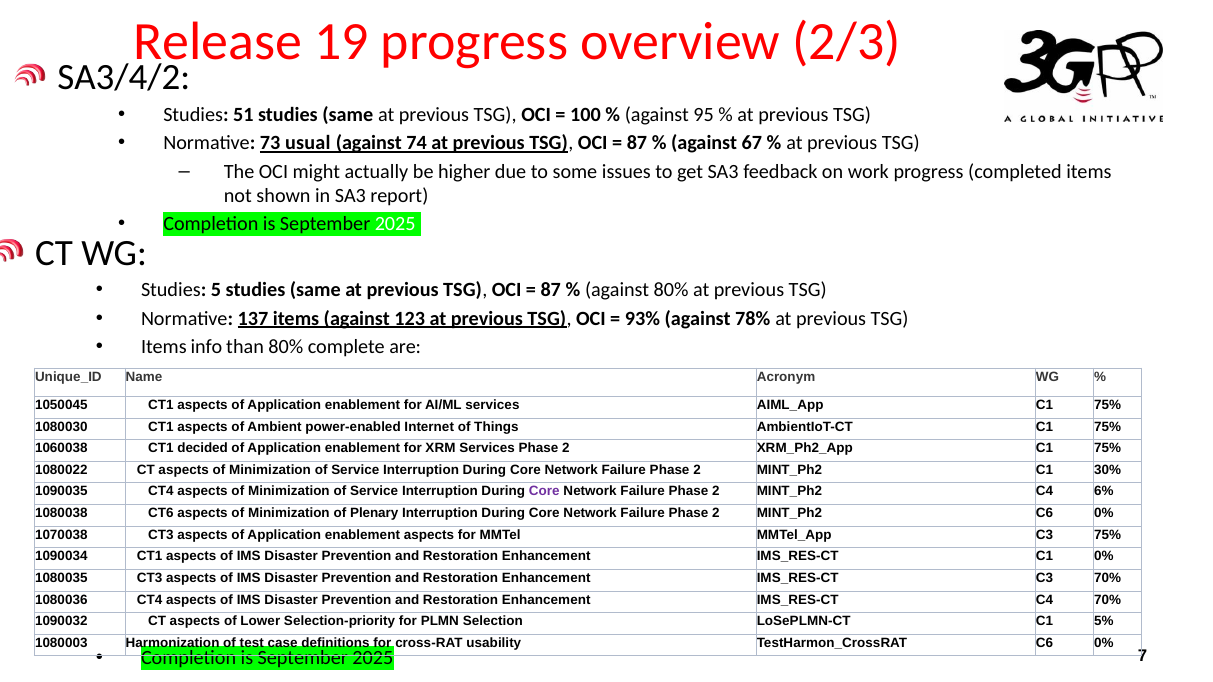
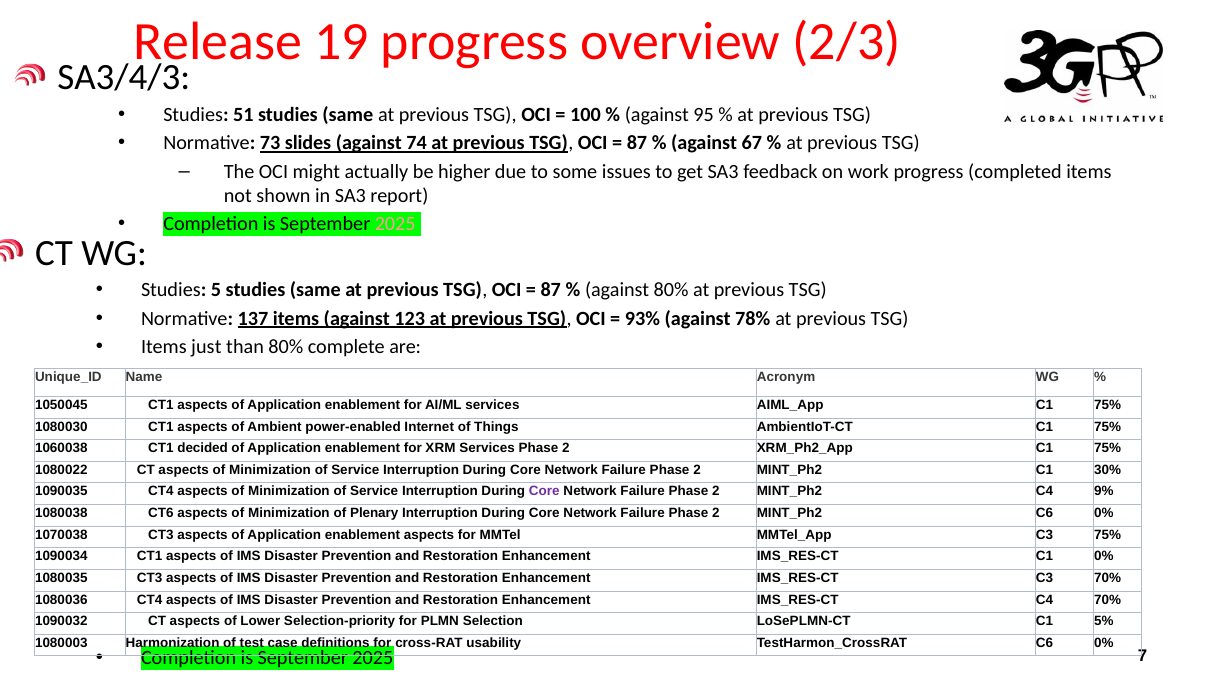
SA3/4/2: SA3/4/2 -> SA3/4/3
usual: usual -> slides
2025 at (395, 224) colour: white -> pink
info: info -> just
6%: 6% -> 9%
